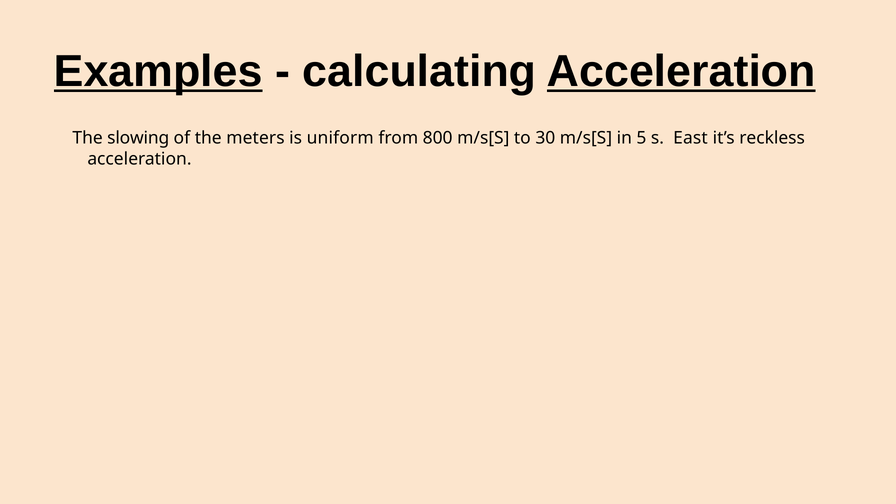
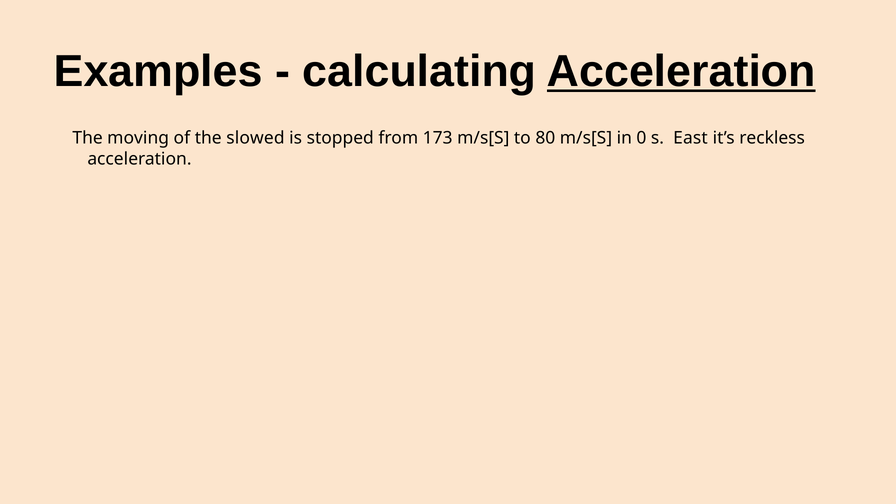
Examples underline: present -> none
slowing: slowing -> moving
meters: meters -> slowed
uniform: uniform -> stopped
800: 800 -> 173
30: 30 -> 80
5: 5 -> 0
